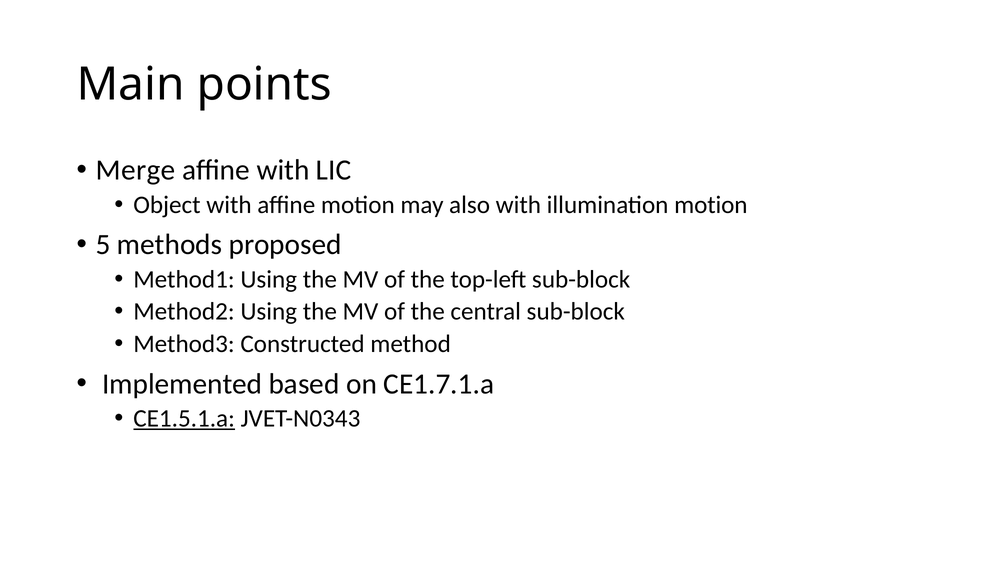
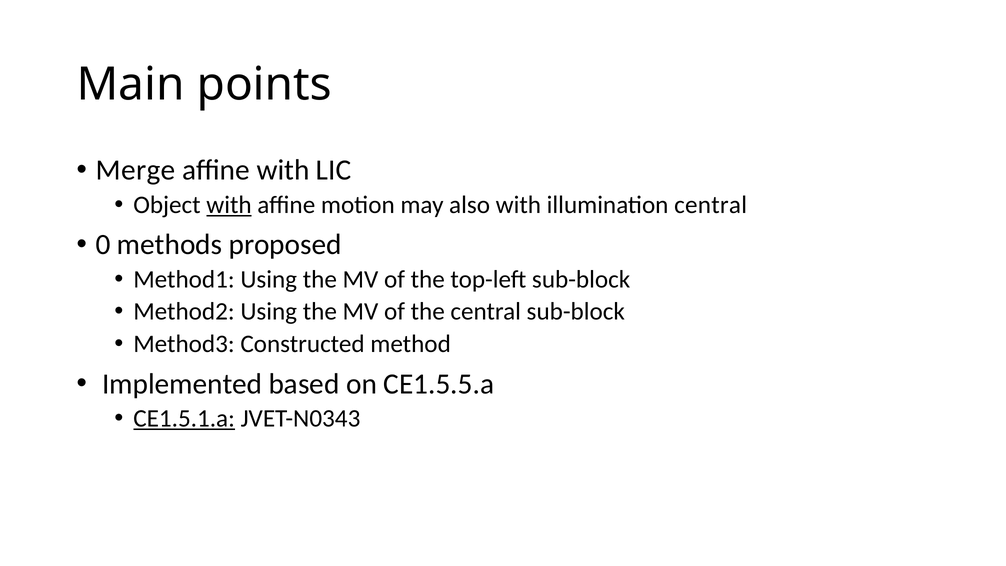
with at (229, 205) underline: none -> present
illumination motion: motion -> central
5: 5 -> 0
CE1.7.1.a: CE1.7.1.a -> CE1.5.5.a
